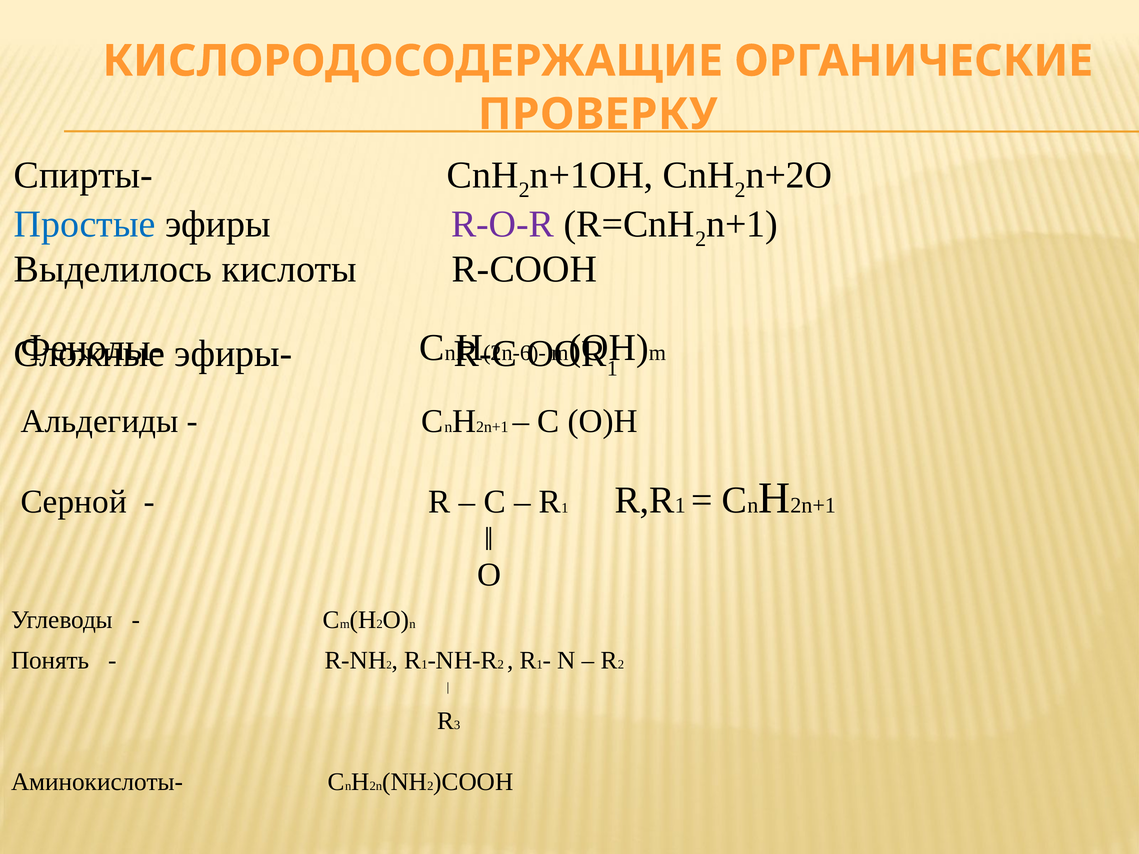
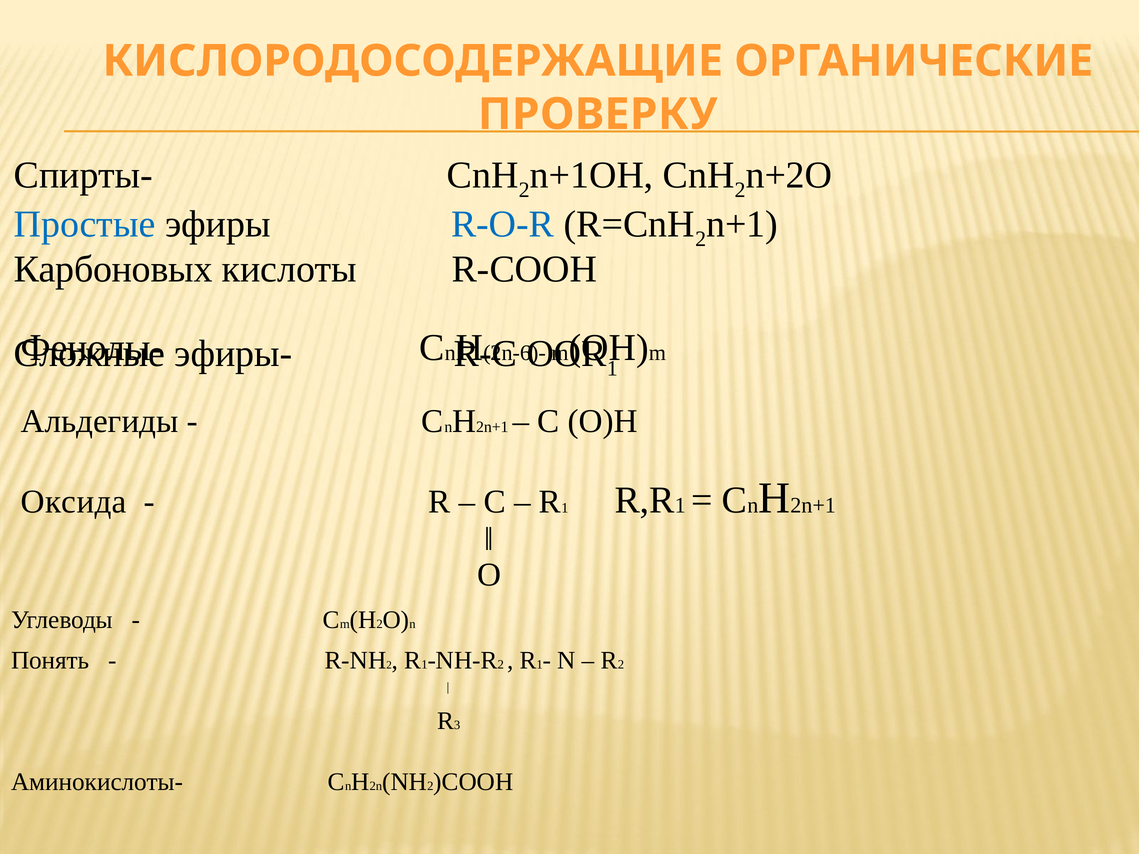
R-O-R colour: purple -> blue
Выделилось: Выделилось -> Карбоновых
Серной: Серной -> Оксида
